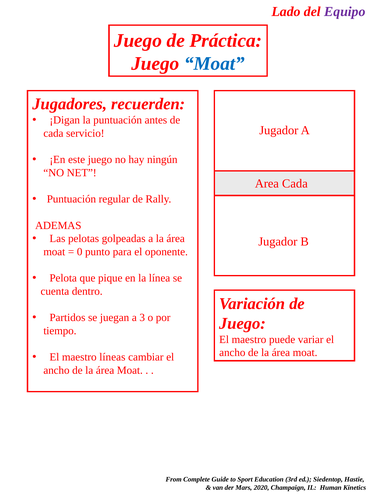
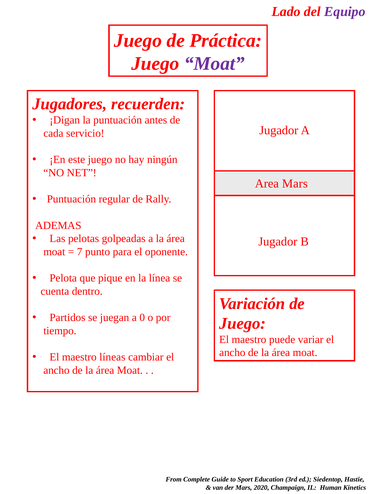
Moat at (214, 64) colour: blue -> purple
Area Cada: Cada -> Mars
0: 0 -> 7
3: 3 -> 0
